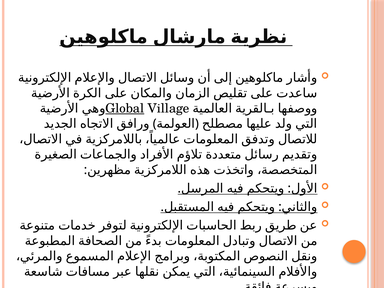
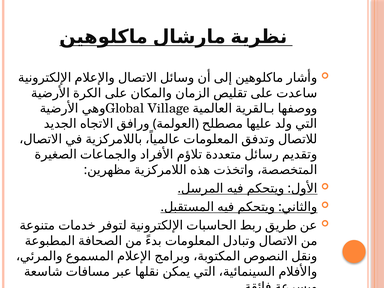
Global underline: present -> none
